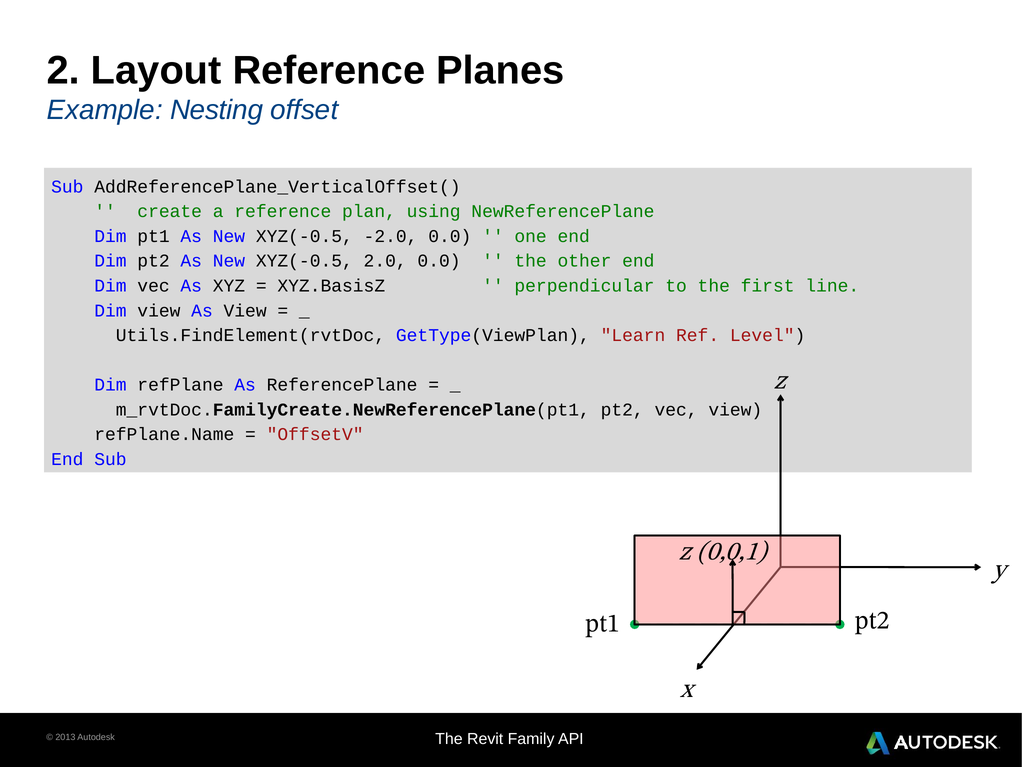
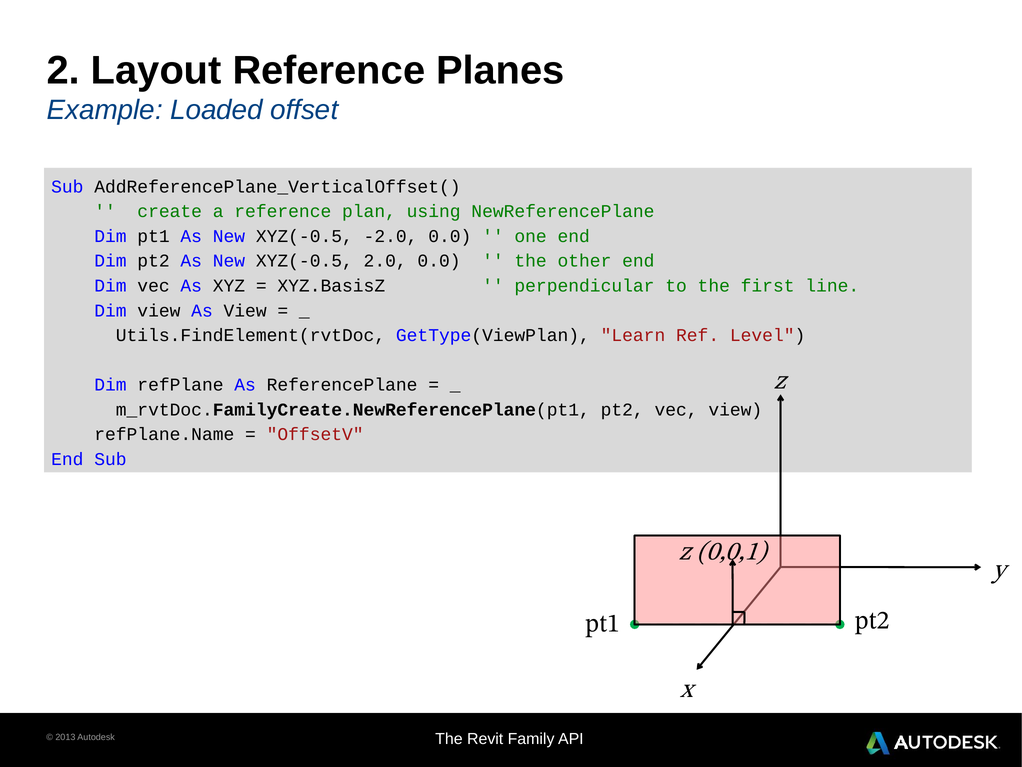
Nesting: Nesting -> Loaded
